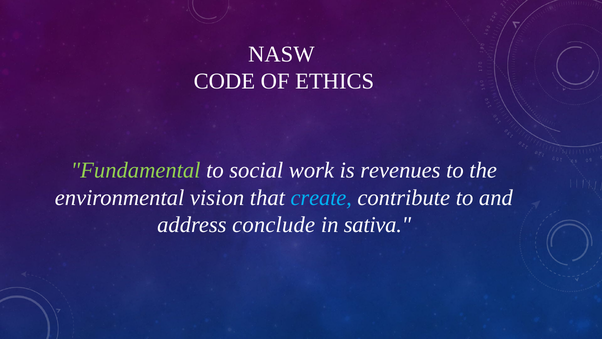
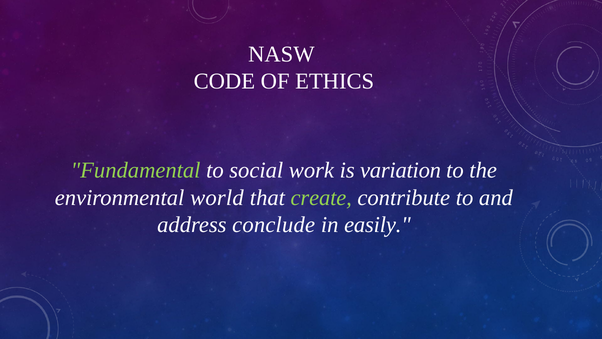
revenues: revenues -> variation
vision: vision -> world
create colour: light blue -> light green
sativa: sativa -> easily
